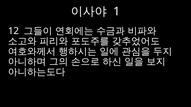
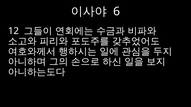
1: 1 -> 6
